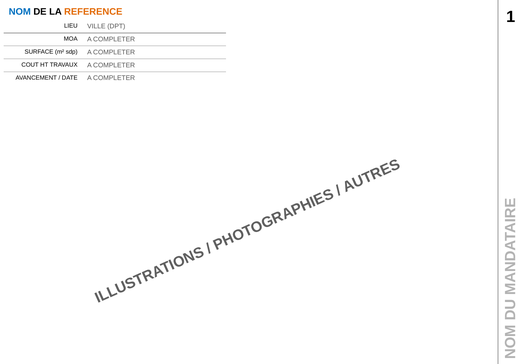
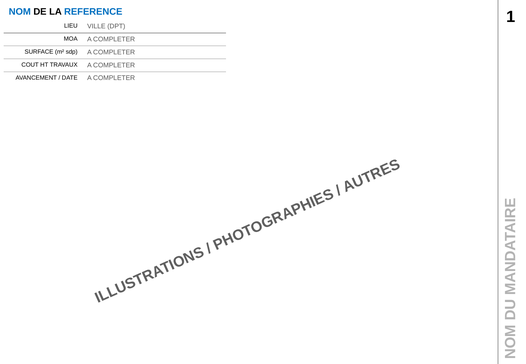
REFERENCE colour: orange -> blue
